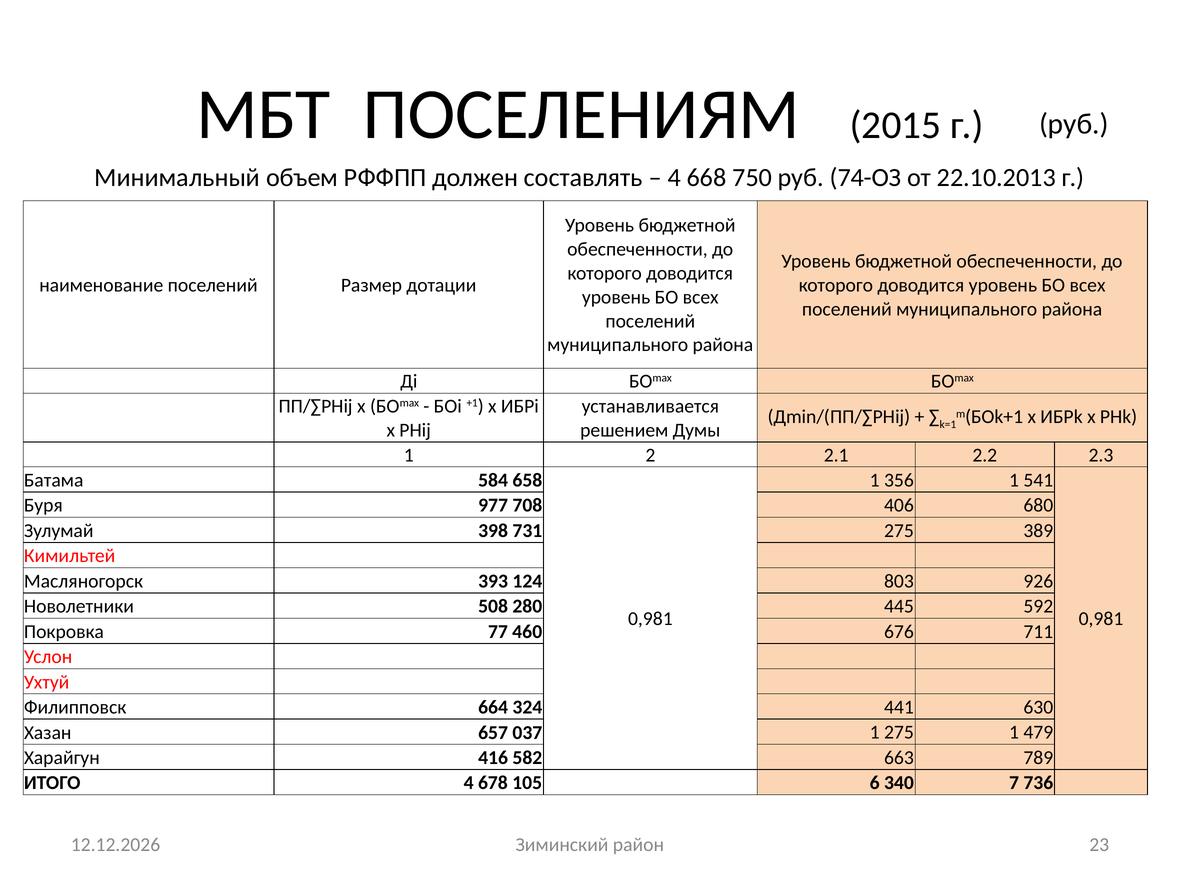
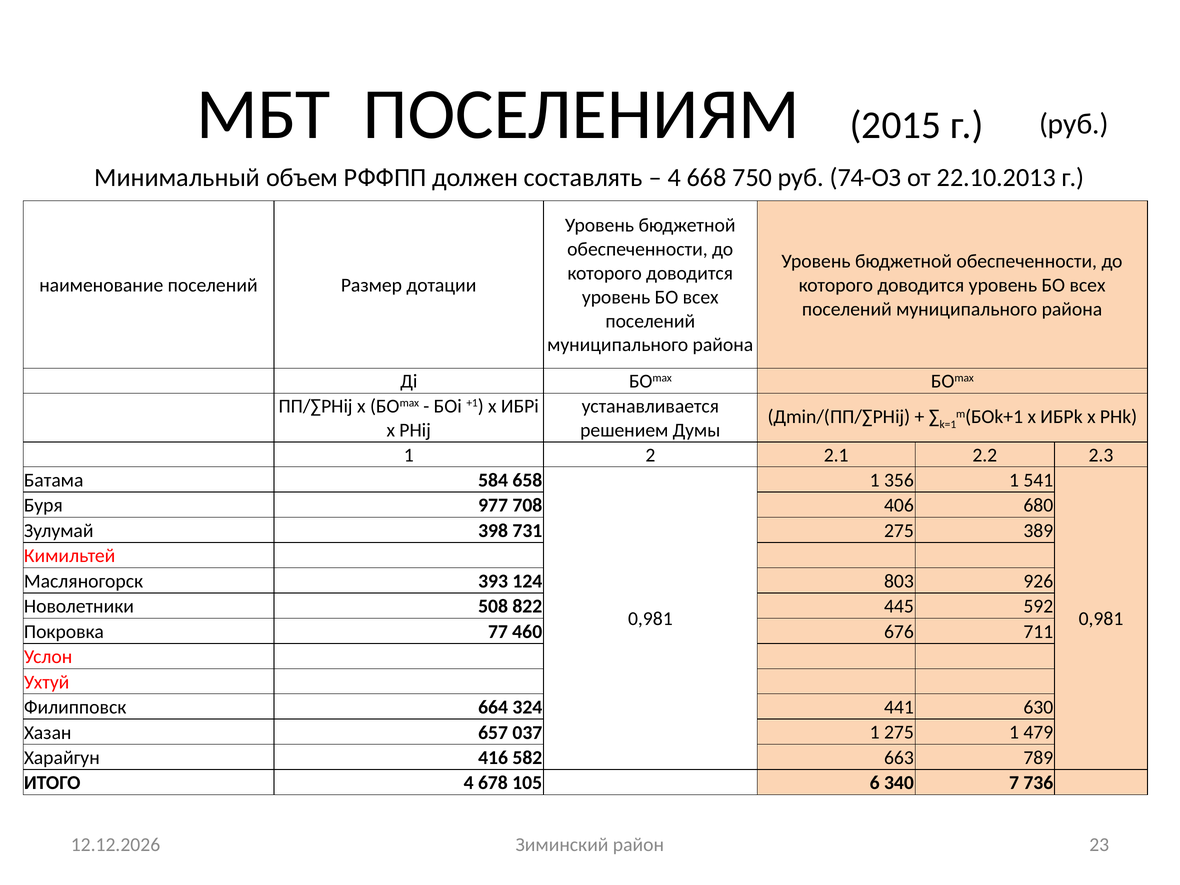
280: 280 -> 822
